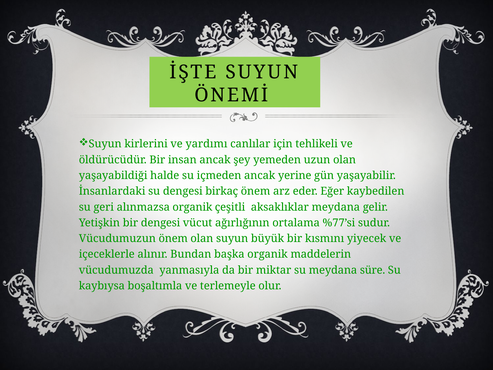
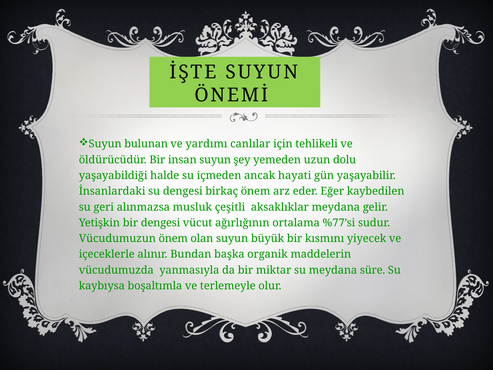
kirlerini: kirlerini -> bulunan
insan ancak: ancak -> suyun
uzun olan: olan -> dolu
yerine: yerine -> hayati
alınmazsa organik: organik -> musluk
